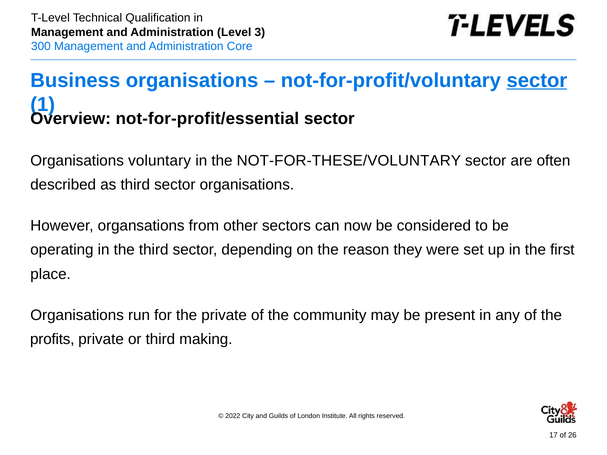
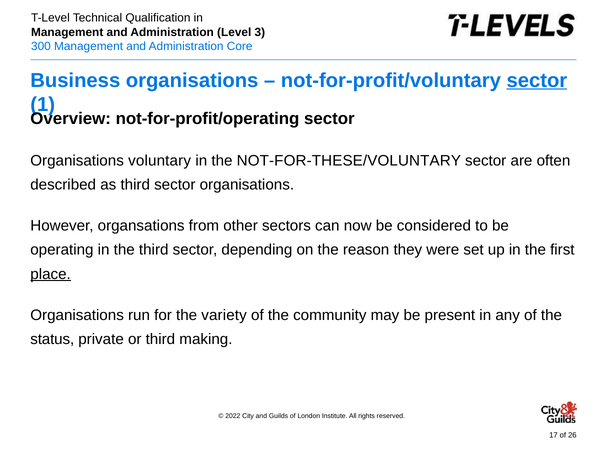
not-for-profit/essential: not-for-profit/essential -> not-for-profit/operating
place underline: none -> present
the private: private -> variety
profits: profits -> status
